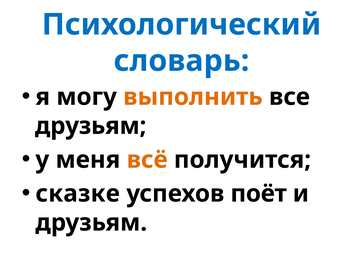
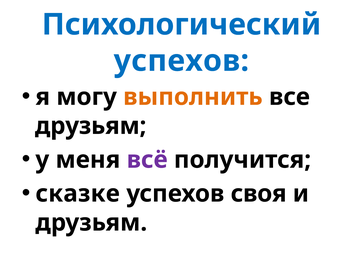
словарь at (181, 61): словарь -> успехов
всё colour: orange -> purple
поёт: поёт -> своя
